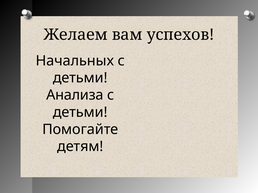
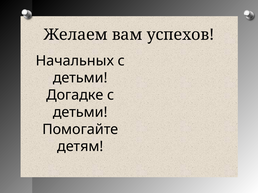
Анализа: Анализа -> Догадке
